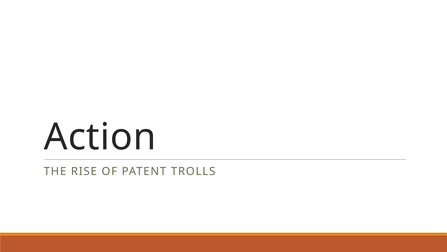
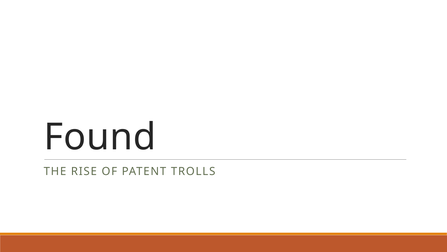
Action: Action -> Found
